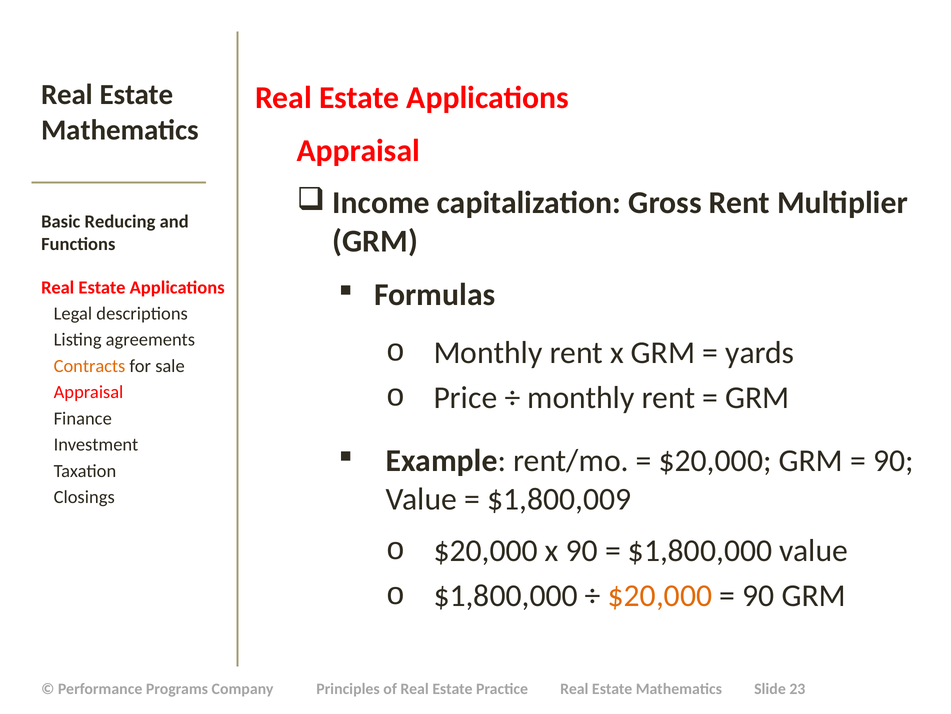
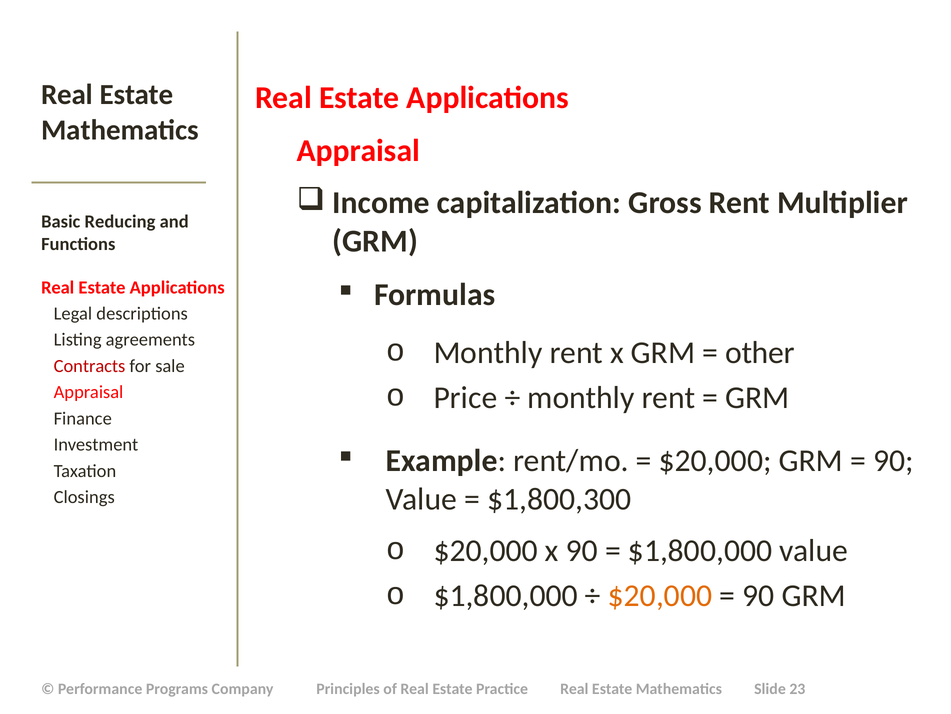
yards: yards -> other
Contracts colour: orange -> red
$1,800,009: $1,800,009 -> $1,800,300
